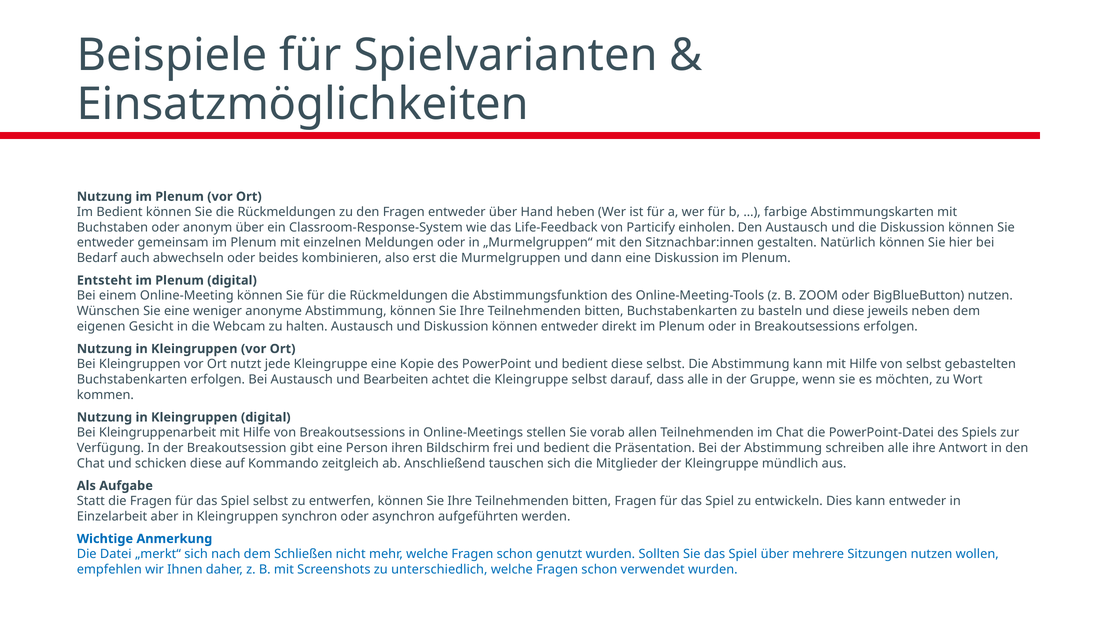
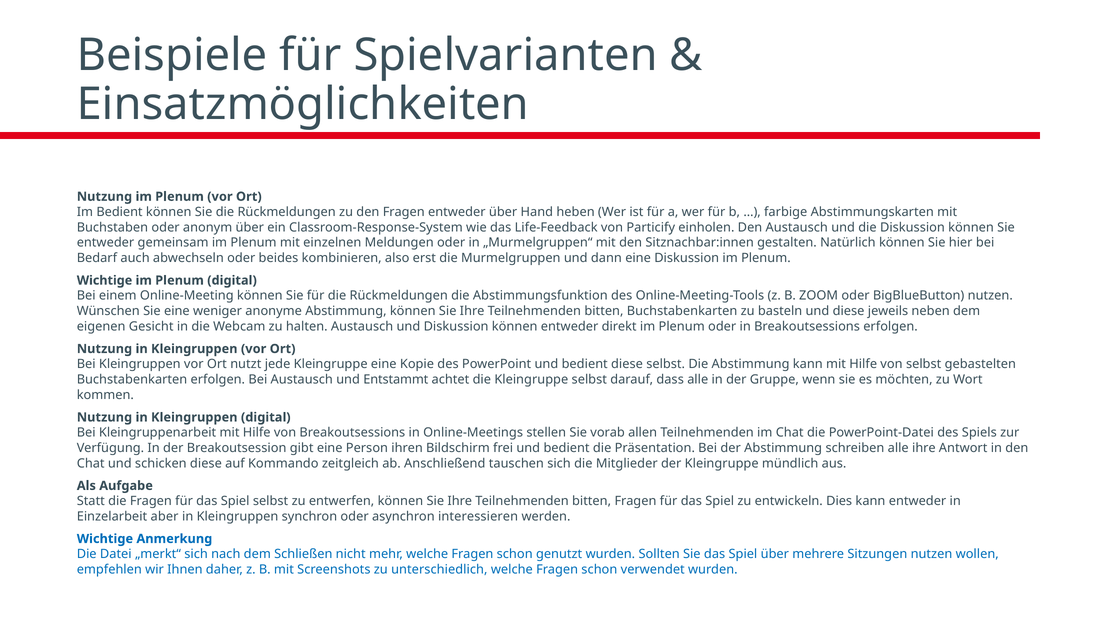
Entsteht at (104, 281): Entsteht -> Wichtige
Bearbeiten: Bearbeiten -> Entstammt
aufgeführten: aufgeführten -> interessieren
